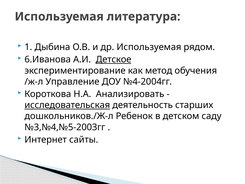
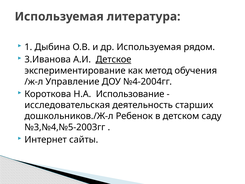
6.Иванова: 6.Иванова -> 3.Иванова
Анализировать: Анализировать -> Использование
исследовательская underline: present -> none
